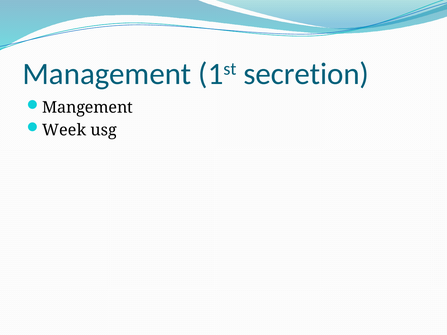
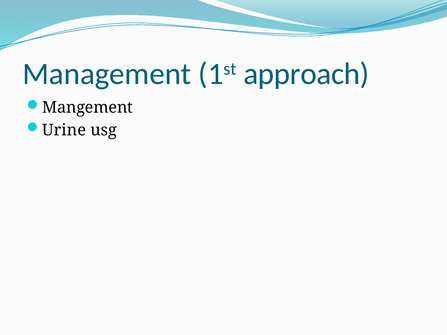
secretion: secretion -> approach
Week: Week -> Urine
